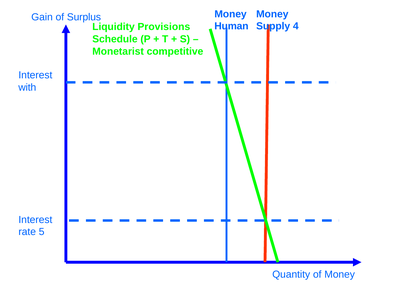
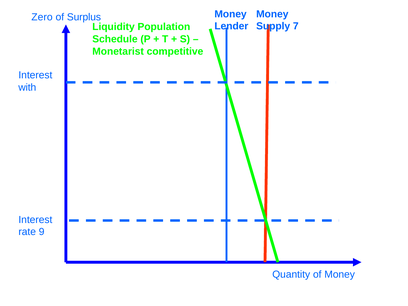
Gain: Gain -> Zero
Human: Human -> Lender
4: 4 -> 7
Provisions: Provisions -> Population
5: 5 -> 9
